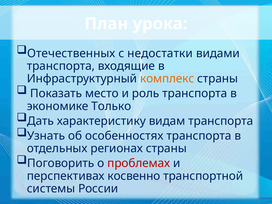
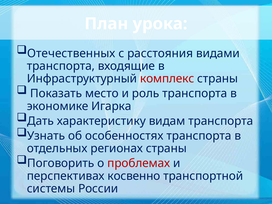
недостатки: недостатки -> расстояния
комплекс colour: orange -> red
Только: Только -> Игарка
